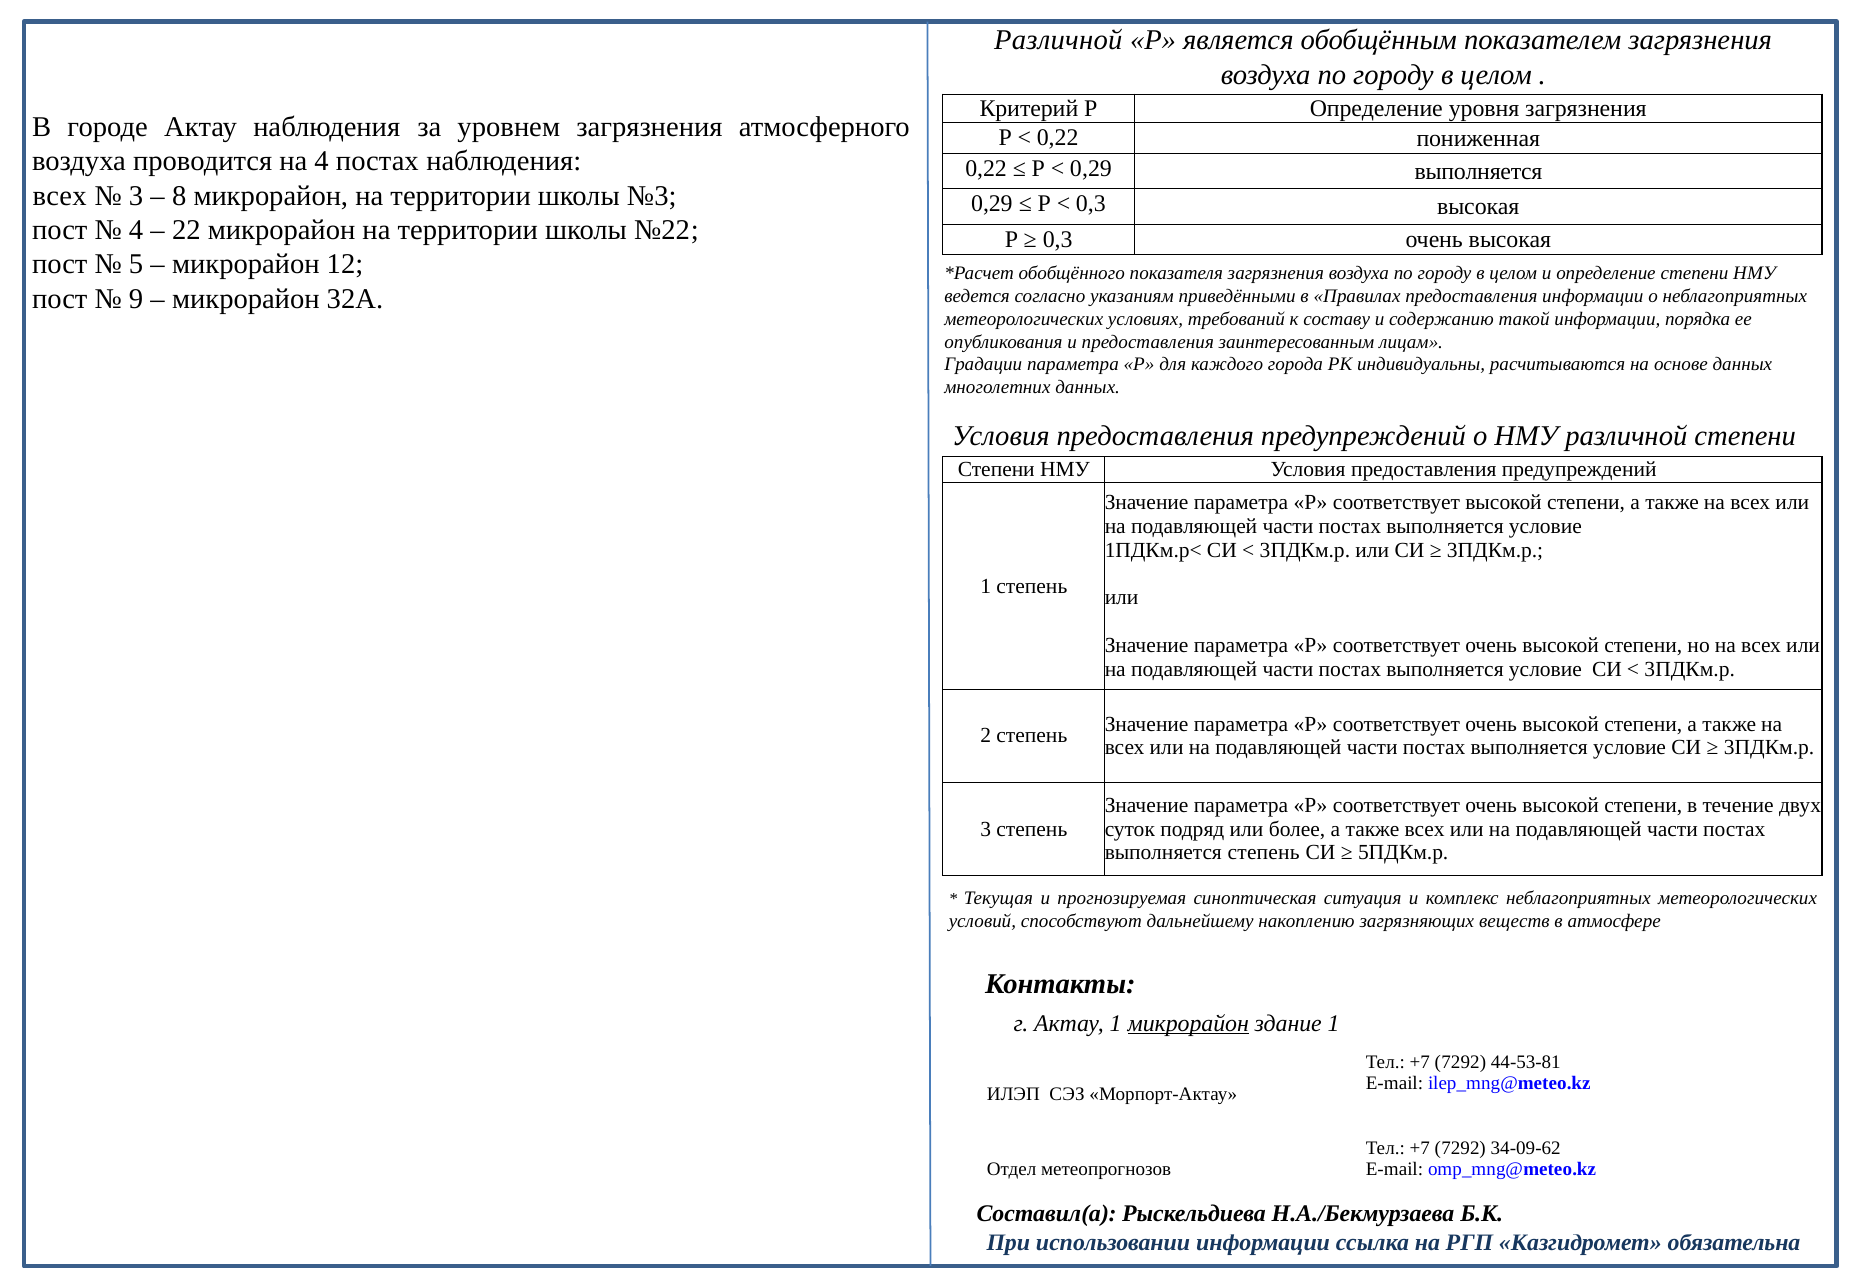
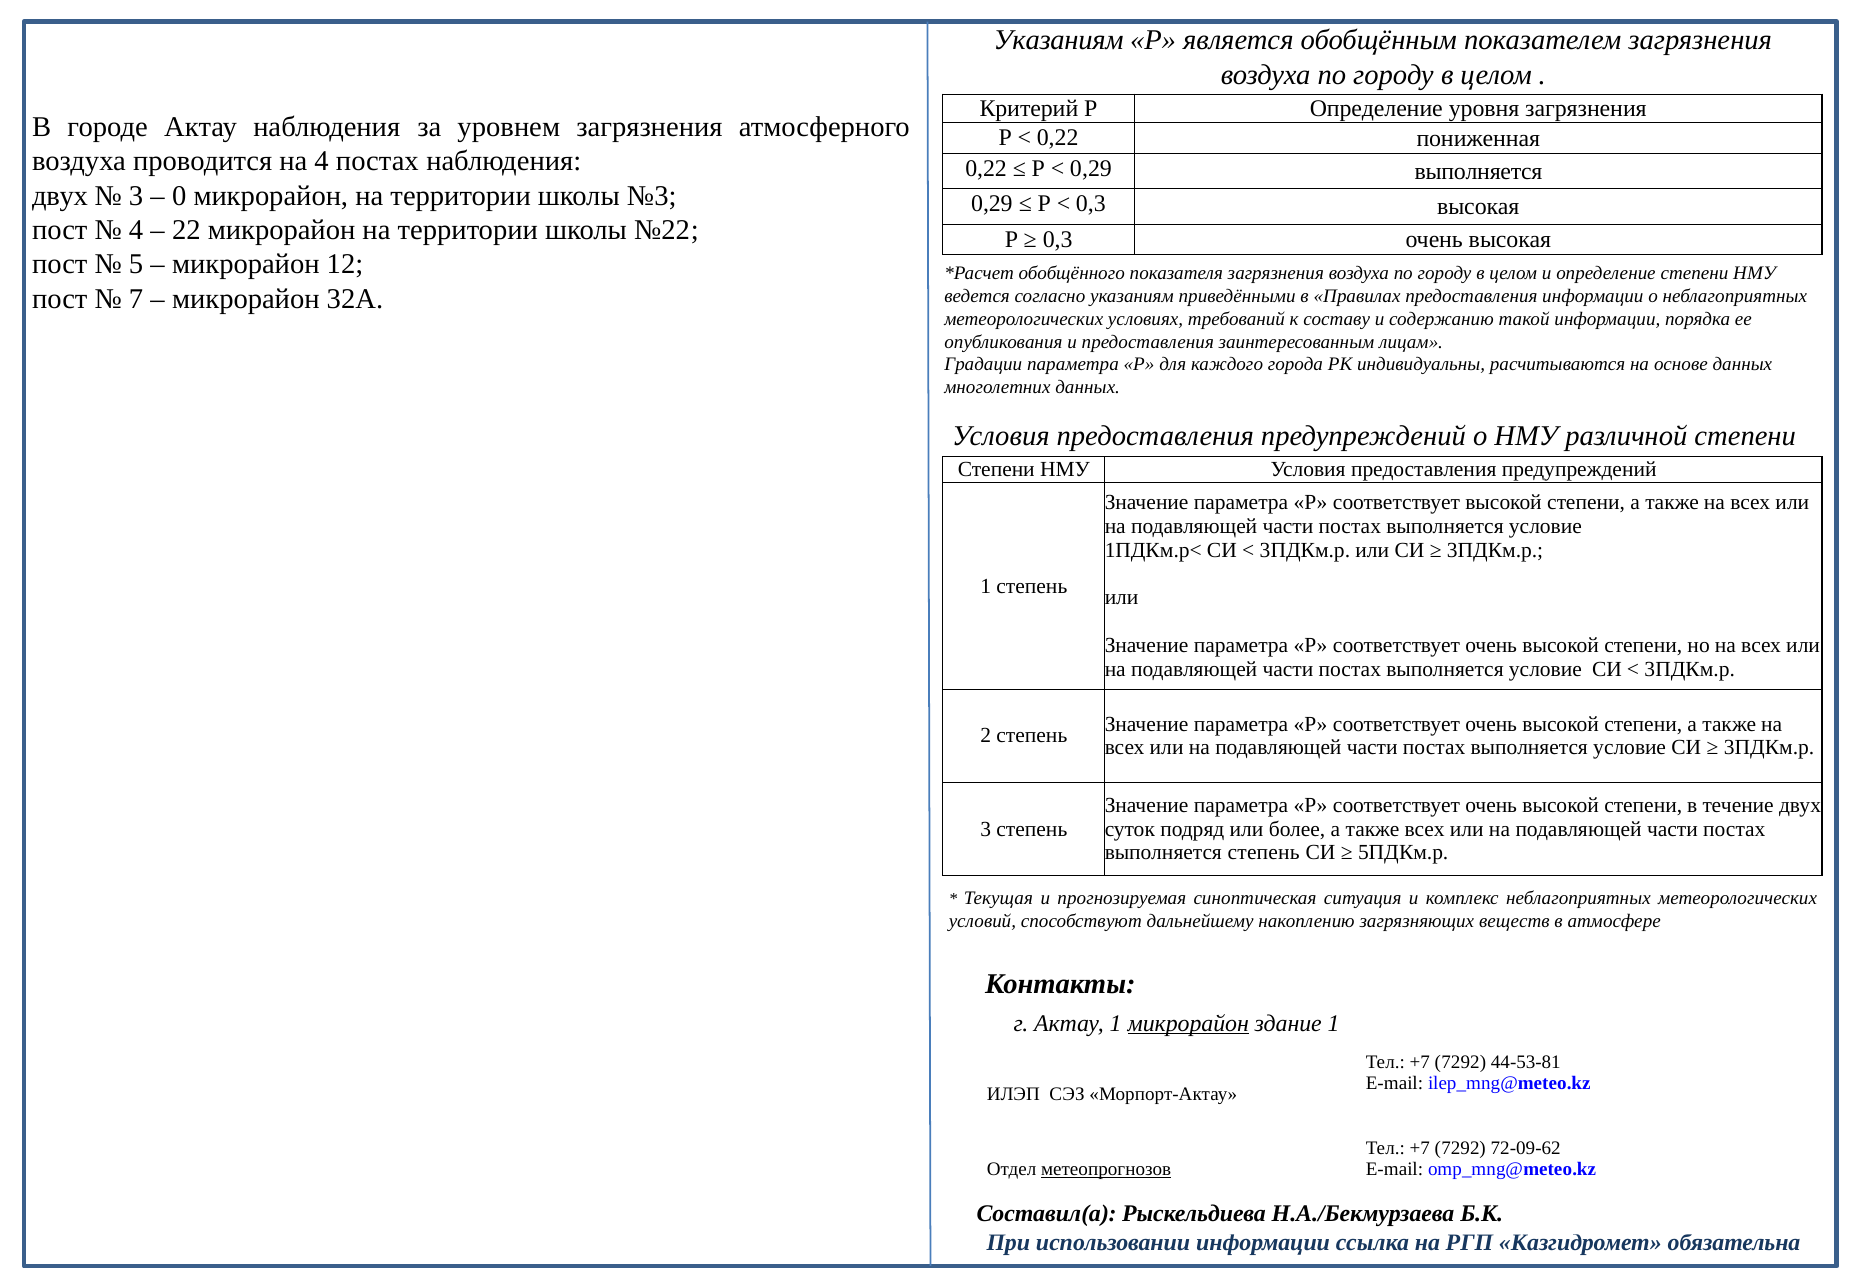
Различной at (1058, 40): Различной -> Указаниям
всех at (60, 196): всех -> двух
8: 8 -> 0
9: 9 -> 7
34-09-62: 34-09-62 -> 72-09-62
метеопрогнозов underline: none -> present
